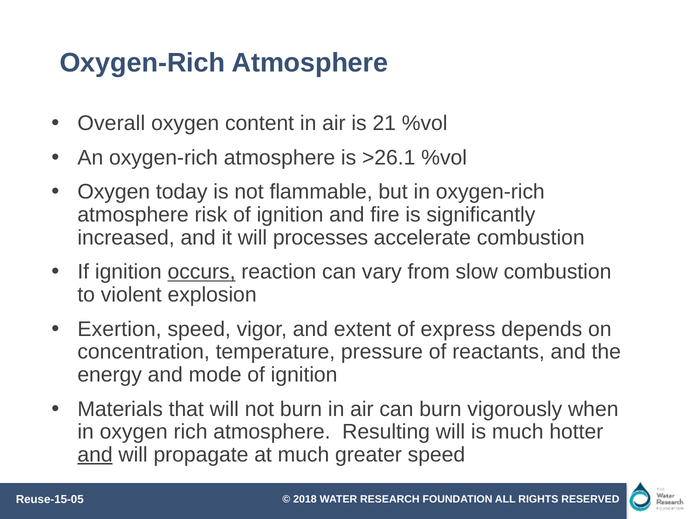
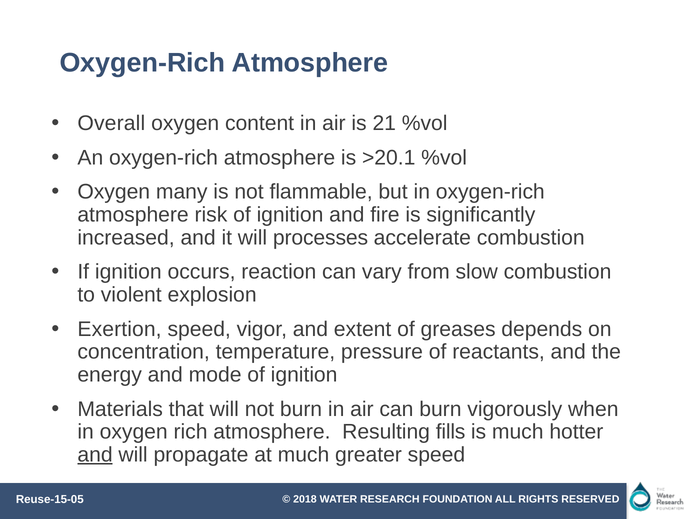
>26.1: >26.1 -> >20.1
today: today -> many
occurs underline: present -> none
express: express -> greases
Resulting will: will -> fills
